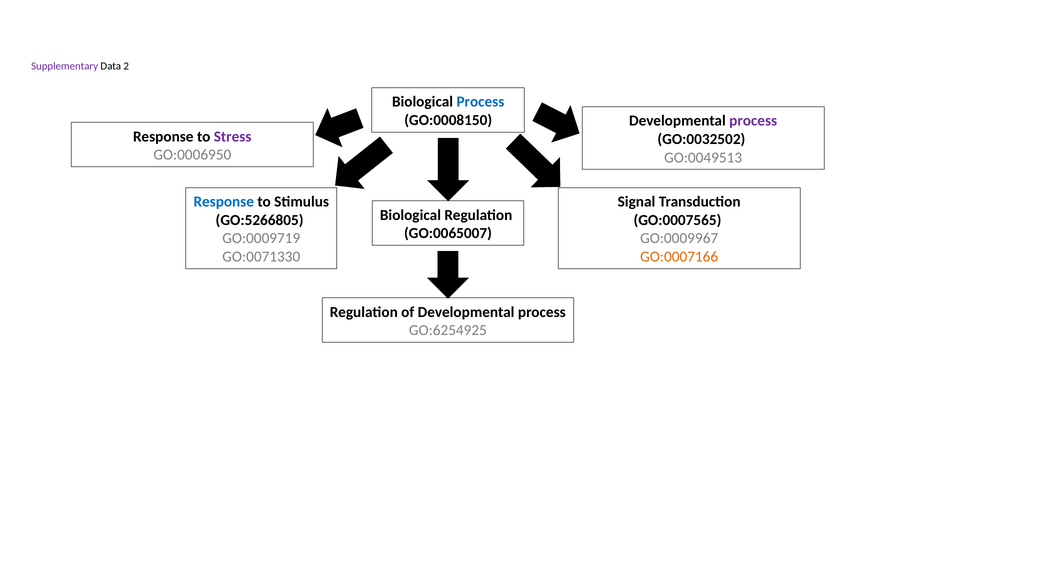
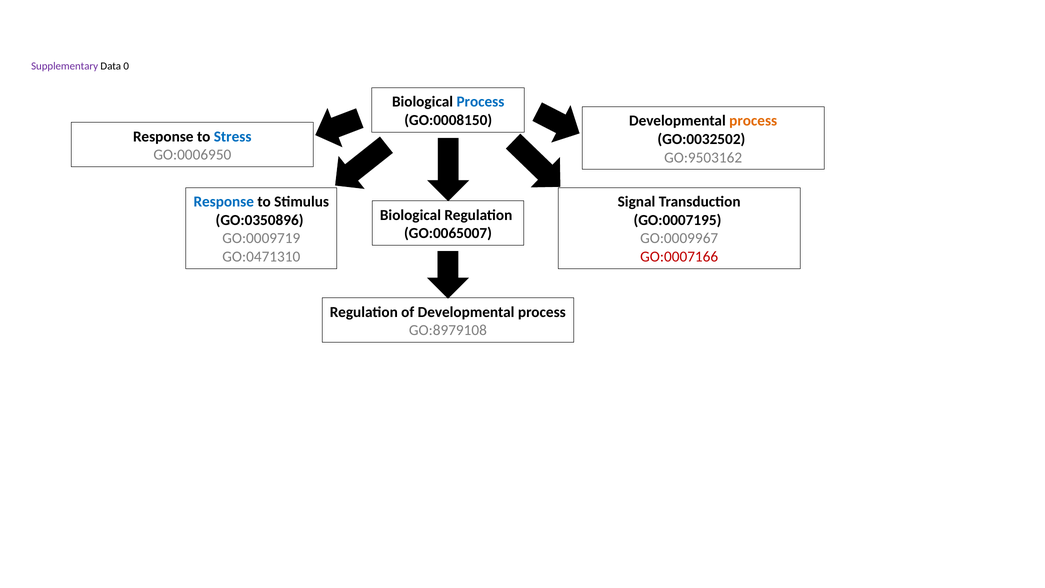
2: 2 -> 0
process at (753, 121) colour: purple -> orange
Stress colour: purple -> blue
GO:0049513: GO:0049513 -> GO:9503162
GO:5266805: GO:5266805 -> GO:0350896
GO:0007565: GO:0007565 -> GO:0007195
GO:0071330: GO:0071330 -> GO:0471310
GO:0007166 colour: orange -> red
GO:6254925: GO:6254925 -> GO:8979108
